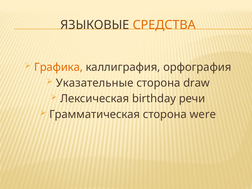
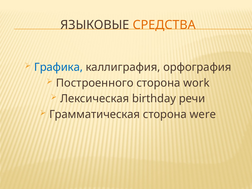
Графика colour: orange -> blue
Указательные: Указательные -> Построенного
draw: draw -> work
